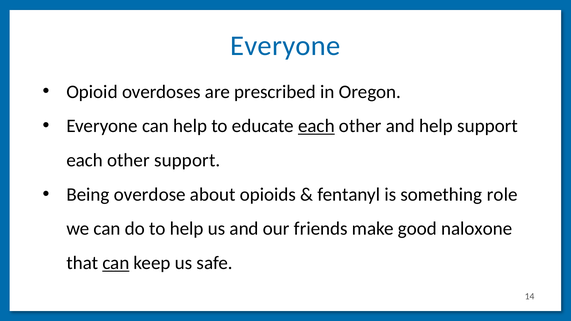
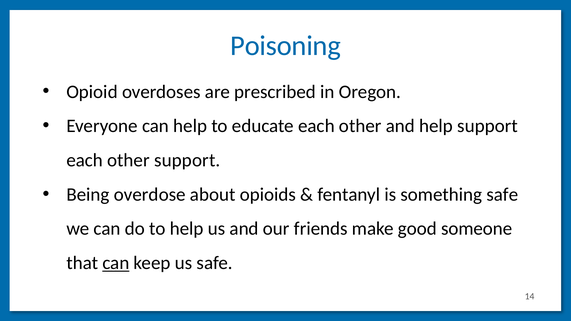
Everyone at (285, 46): Everyone -> Poisoning
each at (316, 126) underline: present -> none
something role: role -> safe
naloxone: naloxone -> someone
